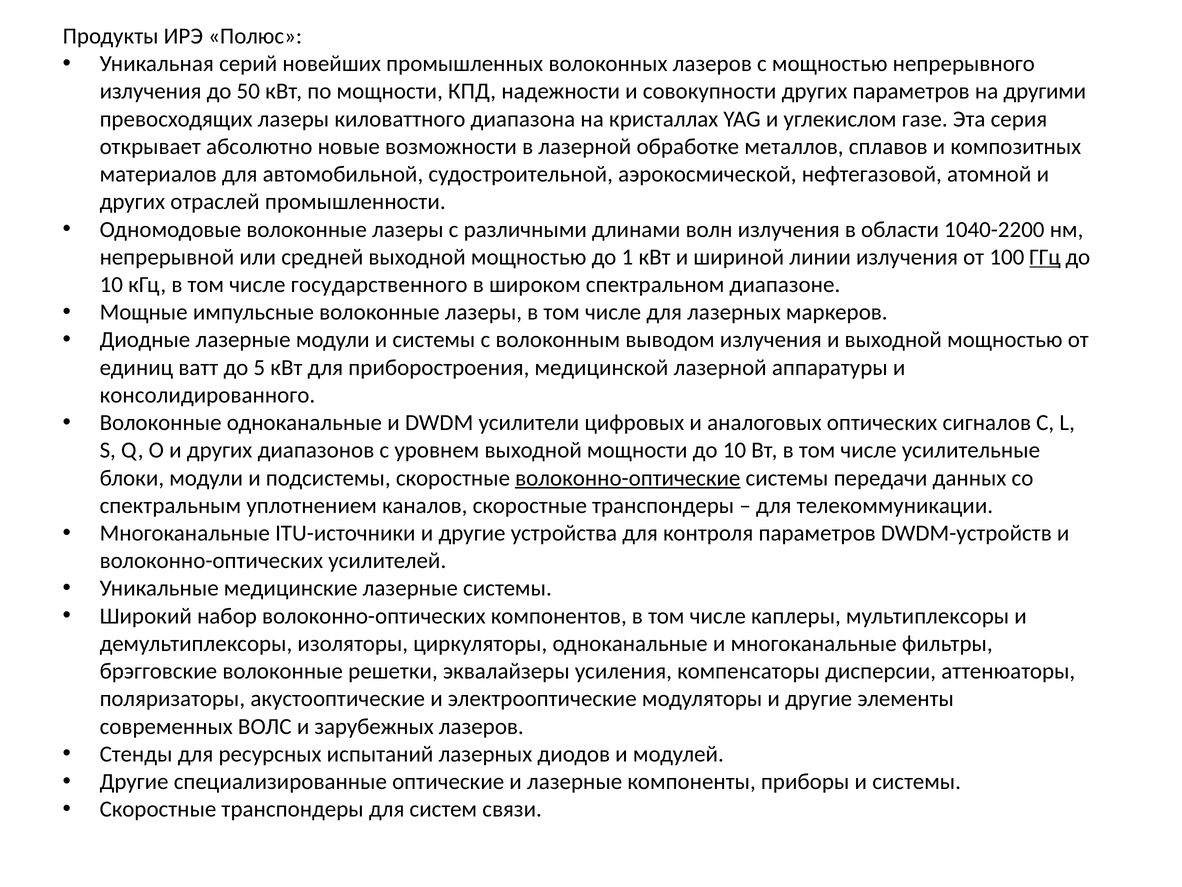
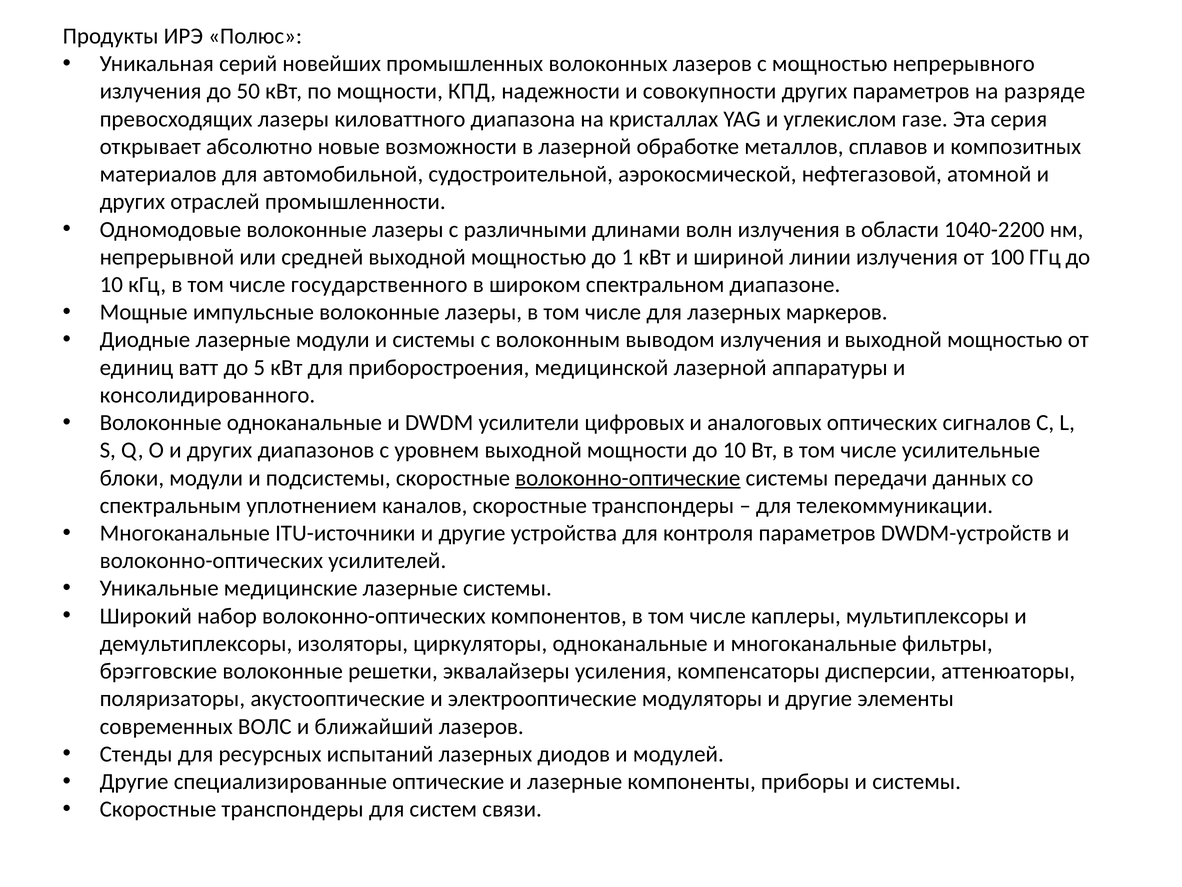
другими: другими -> разряде
ГГц underline: present -> none
зарубежных: зарубежных -> ближайший
